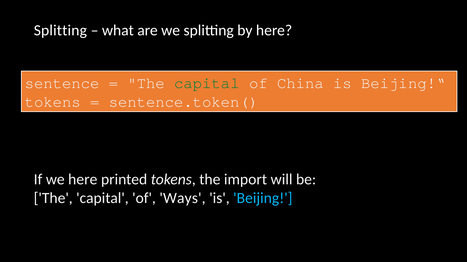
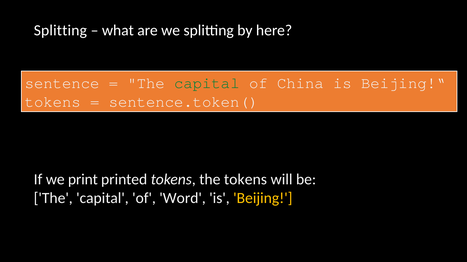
we here: here -> print
the import: import -> tokens
Ways: Ways -> Word
Beijing colour: light blue -> yellow
